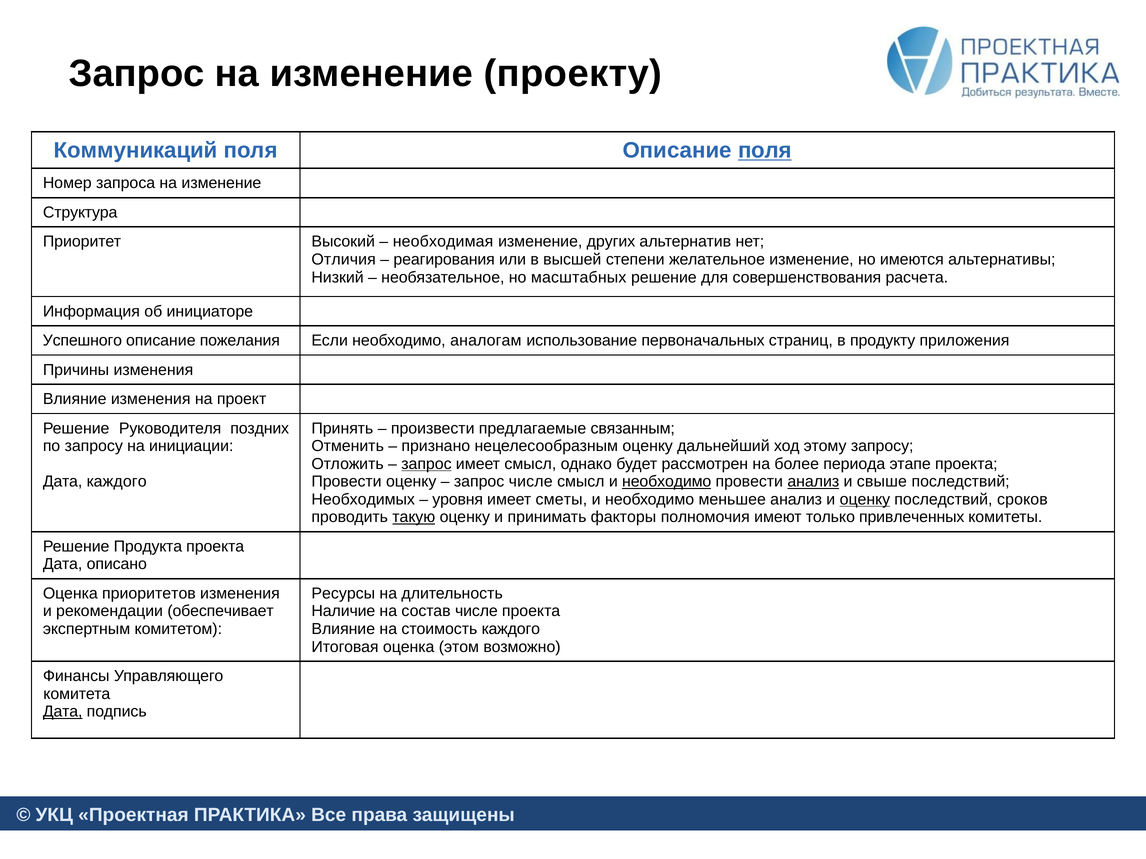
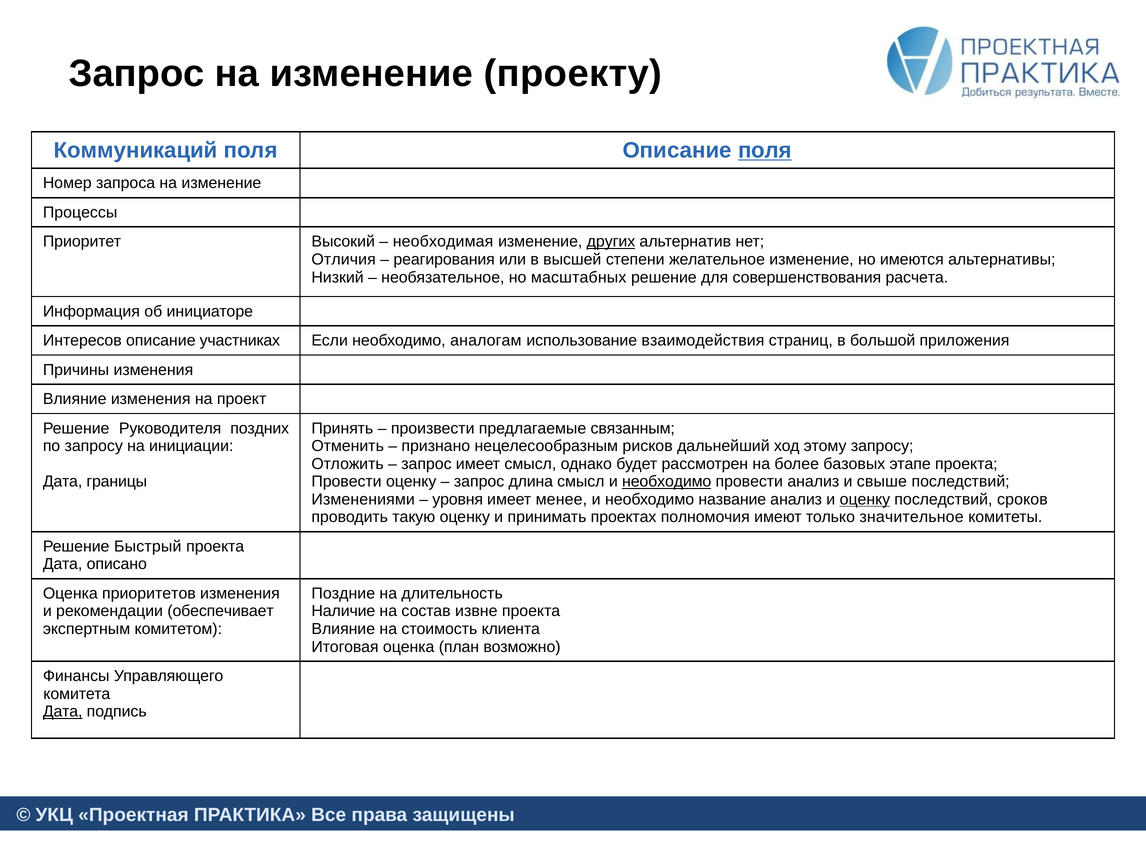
Структура: Структура -> Процессы
других underline: none -> present
Успешного: Успешного -> Интересов
пожелания: пожелания -> участниках
первоначальных: первоначальных -> взаимодействия
продукту: продукту -> большой
нецелесообразным оценку: оценку -> рисков
запрос at (426, 464) underline: present -> none
периода: периода -> базовых
Дата каждого: каждого -> границы
запрос числе: числе -> длина
анализ at (813, 482) underline: present -> none
Необходимых: Необходимых -> Изменениями
сметы: сметы -> менее
меньшее: меньшее -> название
такую underline: present -> none
факторы: факторы -> проектах
привлеченных: привлеченных -> значительное
Продукта: Продукта -> Быстрый
Ресурсы: Ресурсы -> Поздние
состав числе: числе -> извне
стоимость каждого: каждого -> клиента
этом: этом -> план
